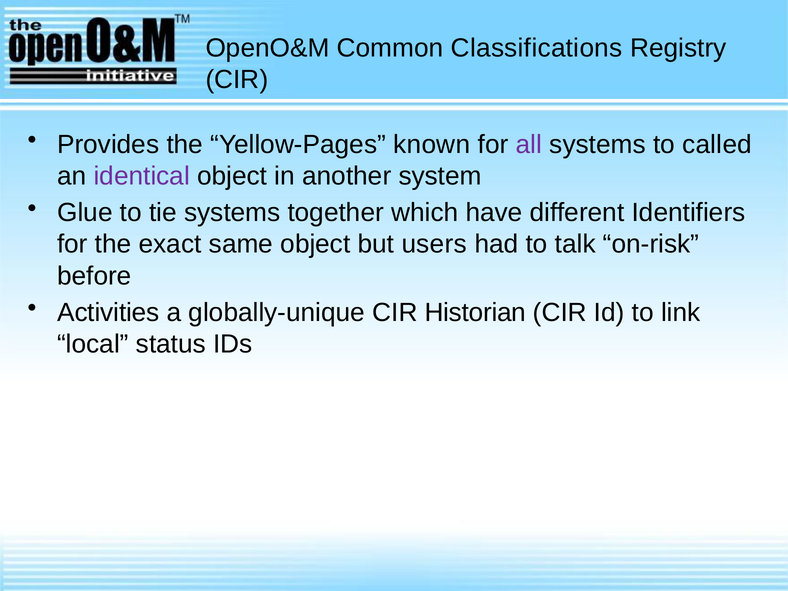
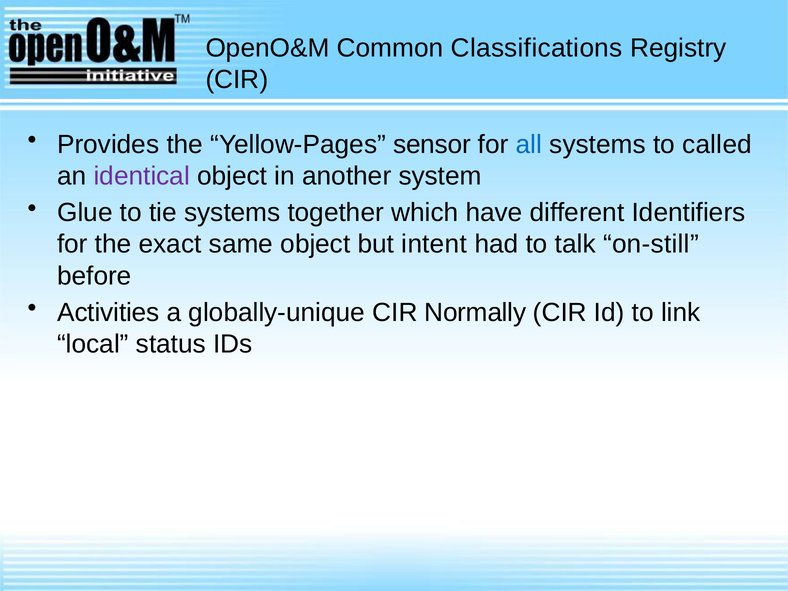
known: known -> sensor
all colour: purple -> blue
users: users -> intent
on-risk: on-risk -> on-still
Historian: Historian -> Normally
